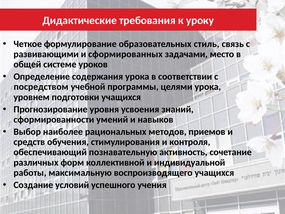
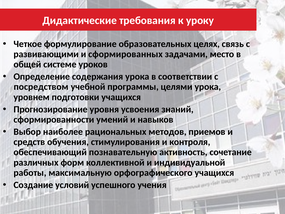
стиль: стиль -> целях
воспроизводящего: воспроизводящего -> орфографического
